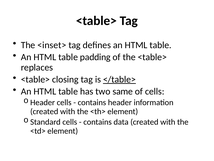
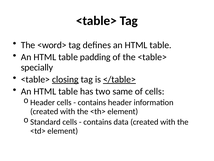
<inset>: <inset> -> <word>
replaces: replaces -> specially
closing underline: none -> present
